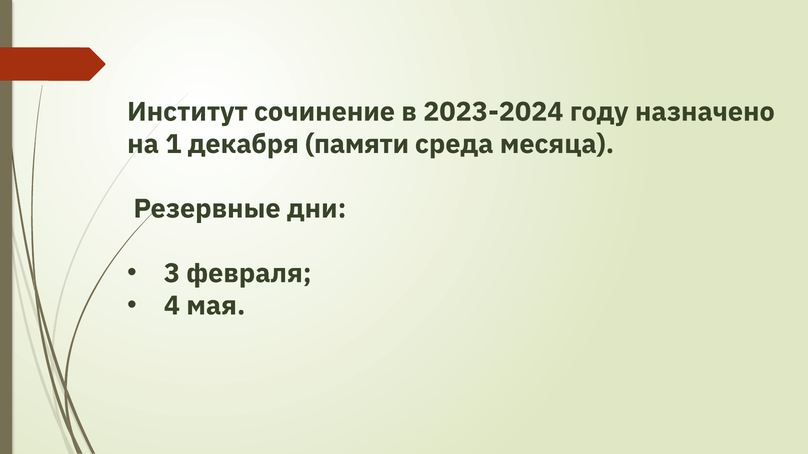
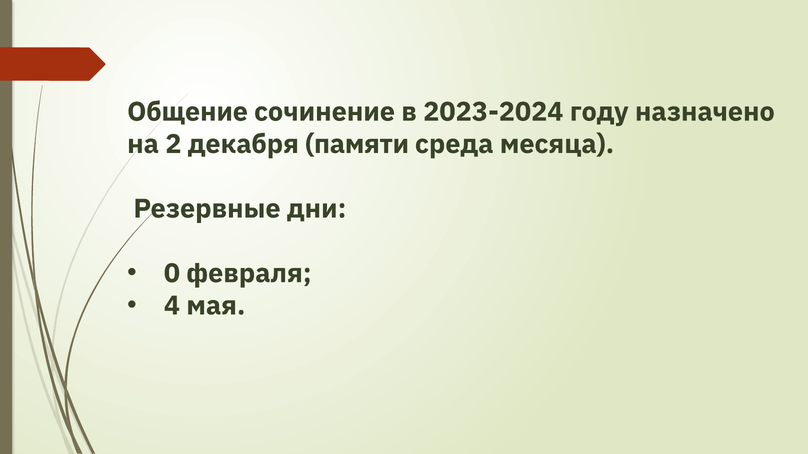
Институт: Институт -> Общение
1: 1 -> 2
3: 3 -> 0
